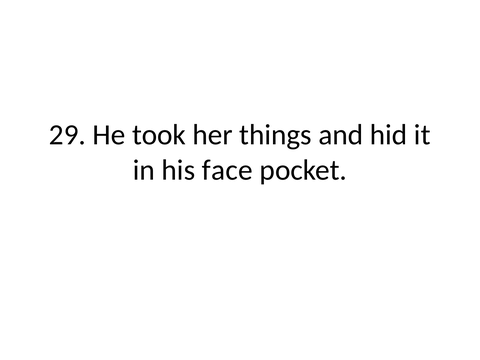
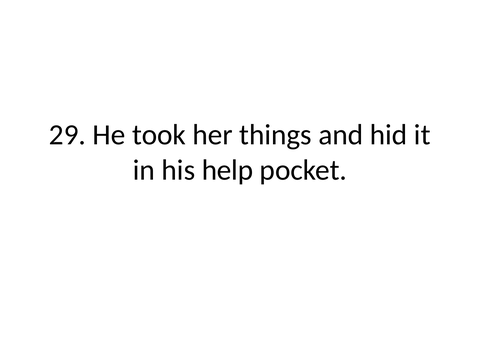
face: face -> help
